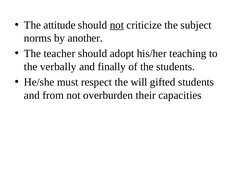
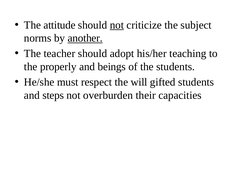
another underline: none -> present
verbally: verbally -> properly
finally: finally -> beings
from: from -> steps
